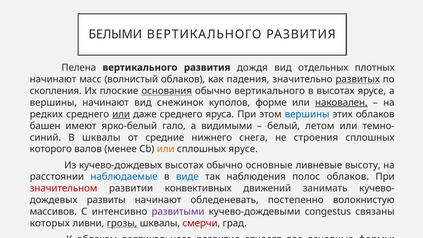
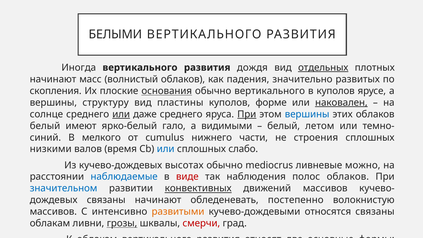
Пелена: Пелена -> Иногда
отдельных underline: none -> present
развитых underline: present -> none
в высотах: высотах -> куполов
вершины начинают: начинают -> структуру
снежинок: снежинок -> пластины
редких: редких -> солнце
При at (247, 114) underline: none -> present
башен at (45, 126): башен -> белый
В шквалы: шквалы -> мелкого
средние: средние -> cumulus
снега: снега -> части
которого: которого -> низкими
менее: менее -> время
или at (166, 149) colour: orange -> blue
сплошных ярусе: ярусе -> слабо
обычно основные: основные -> mediocrus
высоту: высоту -> можно
виде colour: blue -> red
значительном colour: red -> blue
конвективных underline: none -> present
движений занимать: занимать -> массивов
развиты at (106, 200): развиты -> связаны
развитыми colour: purple -> orange
congestus: congestus -> относятся
которых at (50, 223): которых -> облакам
